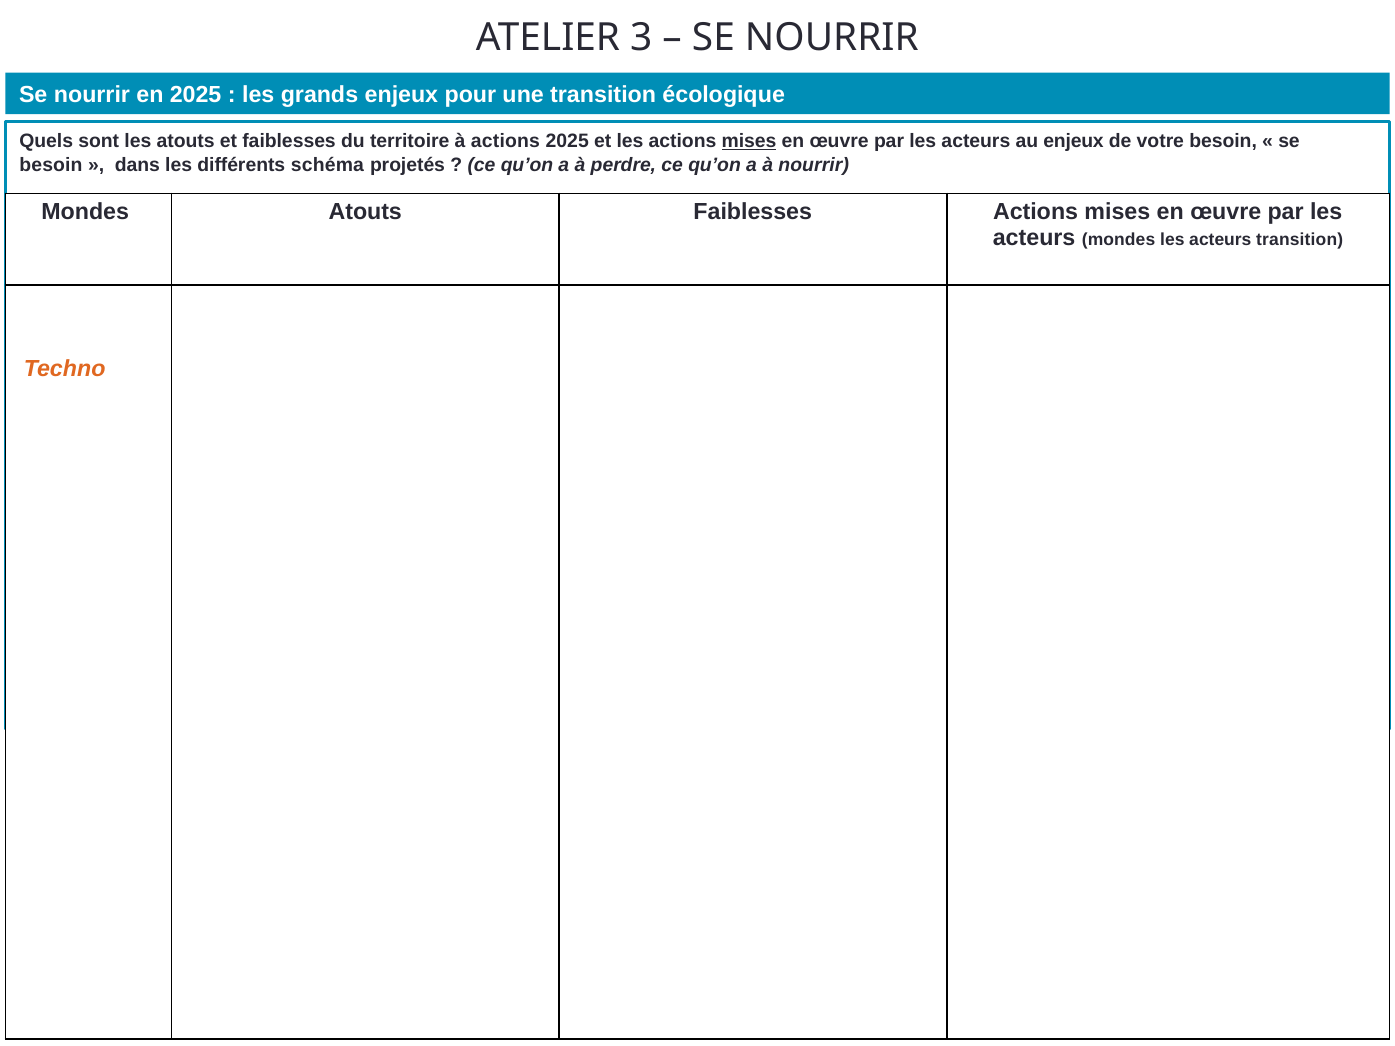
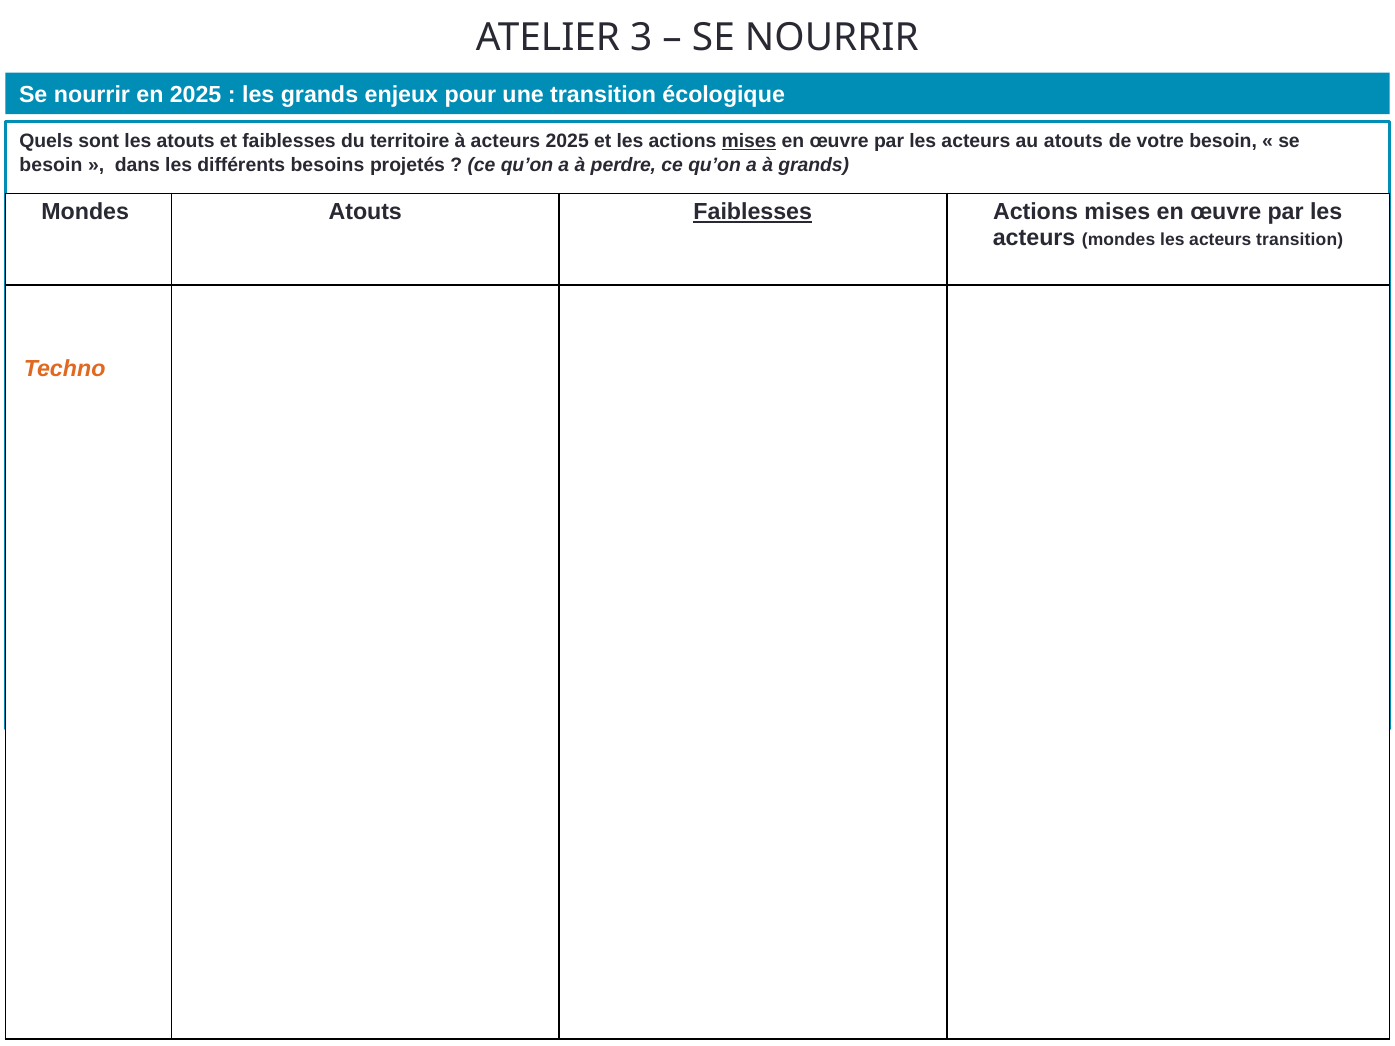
à actions: actions -> acteurs
au enjeux: enjeux -> atouts
schéma: schéma -> besoins
à nourrir: nourrir -> grands
Faiblesses at (753, 212) underline: none -> present
